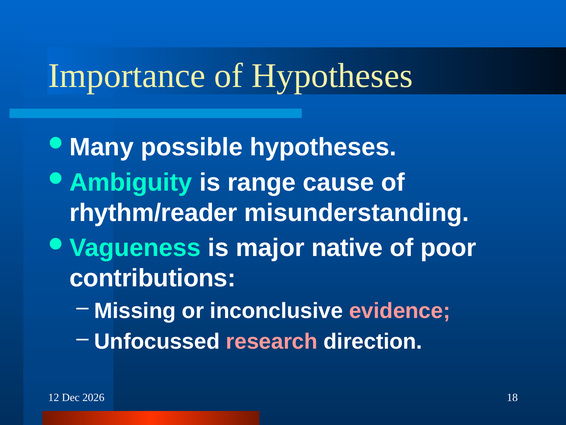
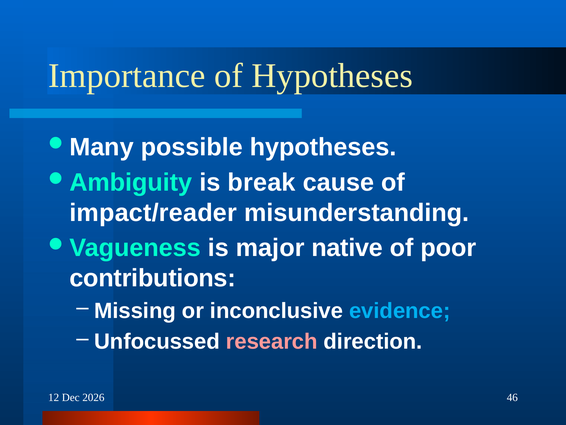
range: range -> break
rhythm/reader: rhythm/reader -> impact/reader
evidence colour: pink -> light blue
18: 18 -> 46
